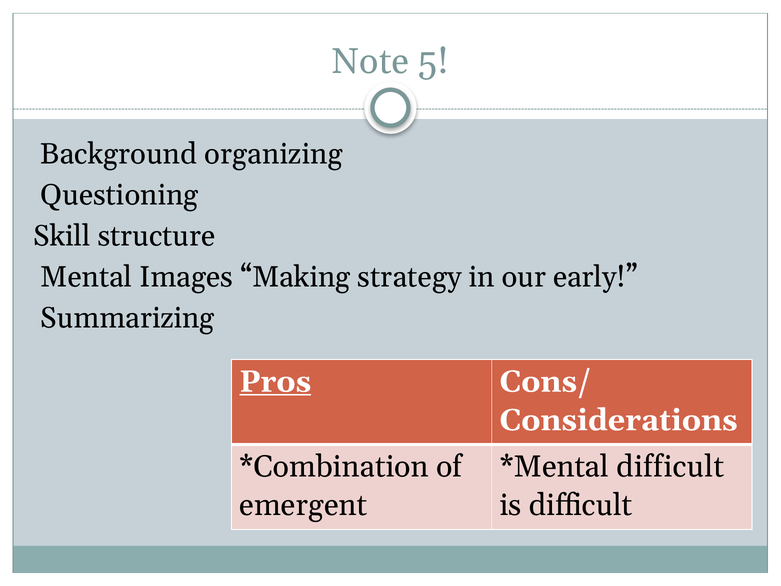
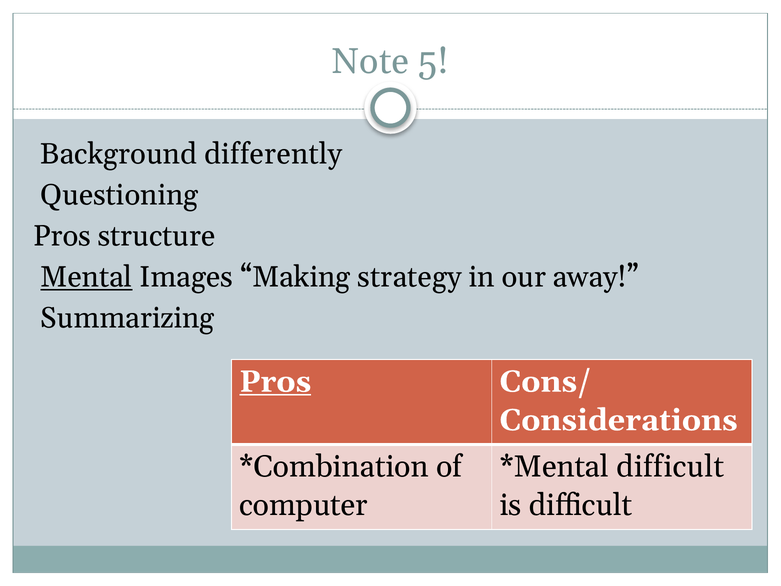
organizing: organizing -> differently
Skill at (62, 236): Skill -> Pros
Mental underline: none -> present
early: early -> away
emergent: emergent -> computer
